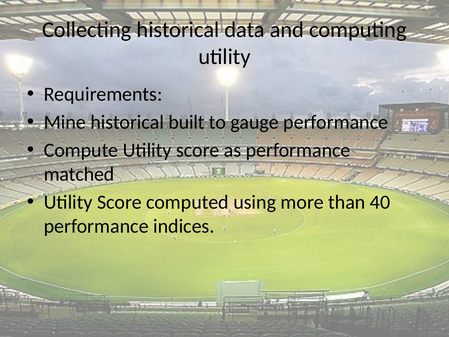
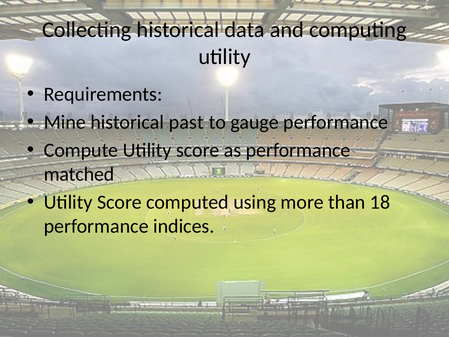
built: built -> past
40: 40 -> 18
